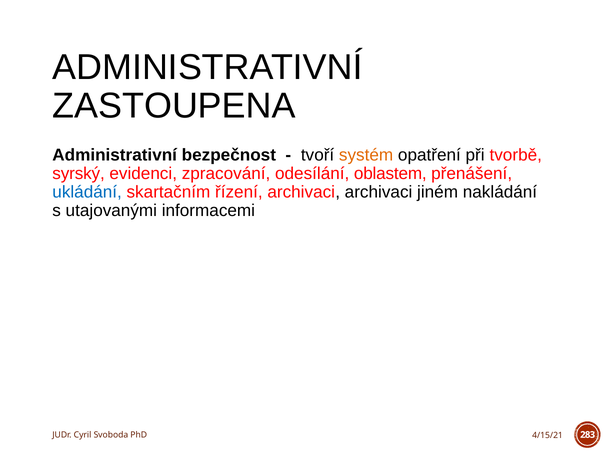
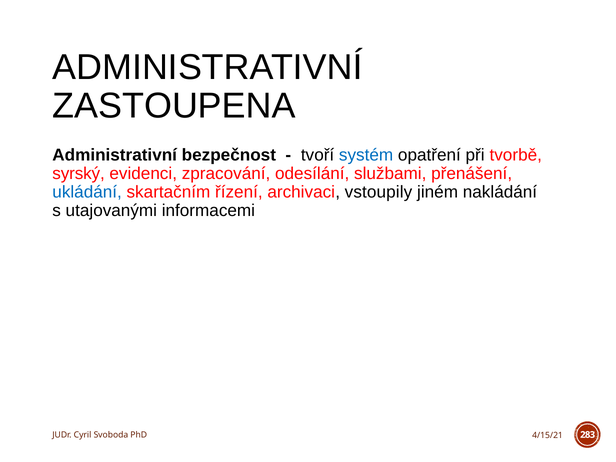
systém colour: orange -> blue
oblastem: oblastem -> službami
archivaci archivaci: archivaci -> vstoupily
